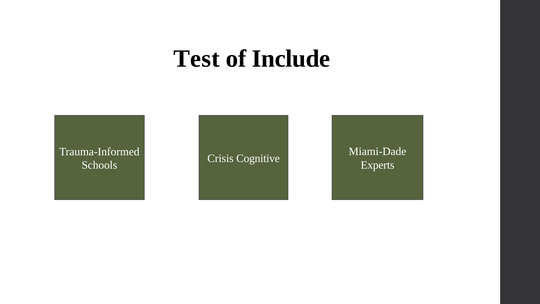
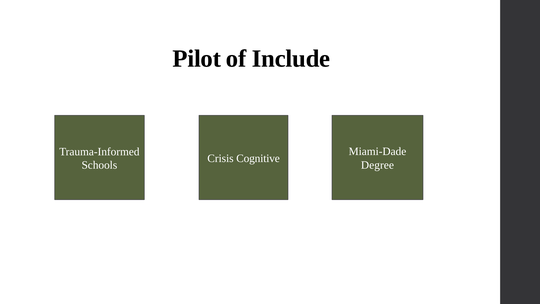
Test: Test -> Pilot
Experts: Experts -> Degree
